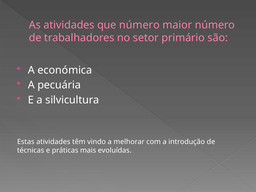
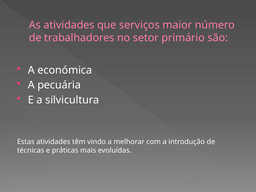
que número: número -> serviços
